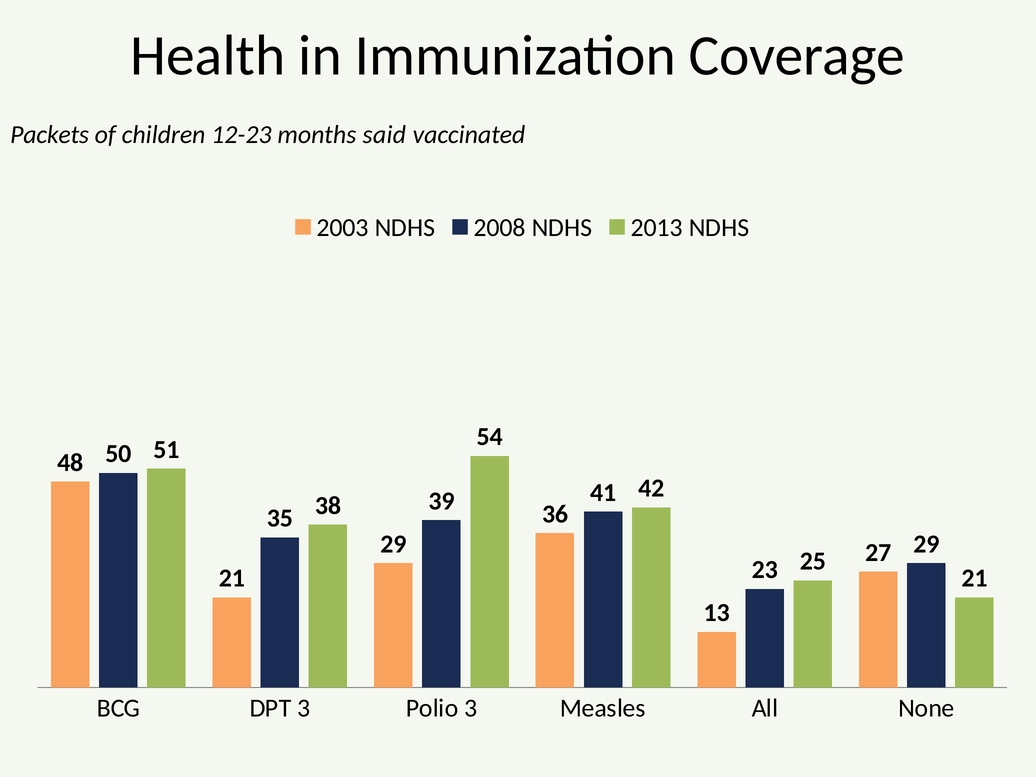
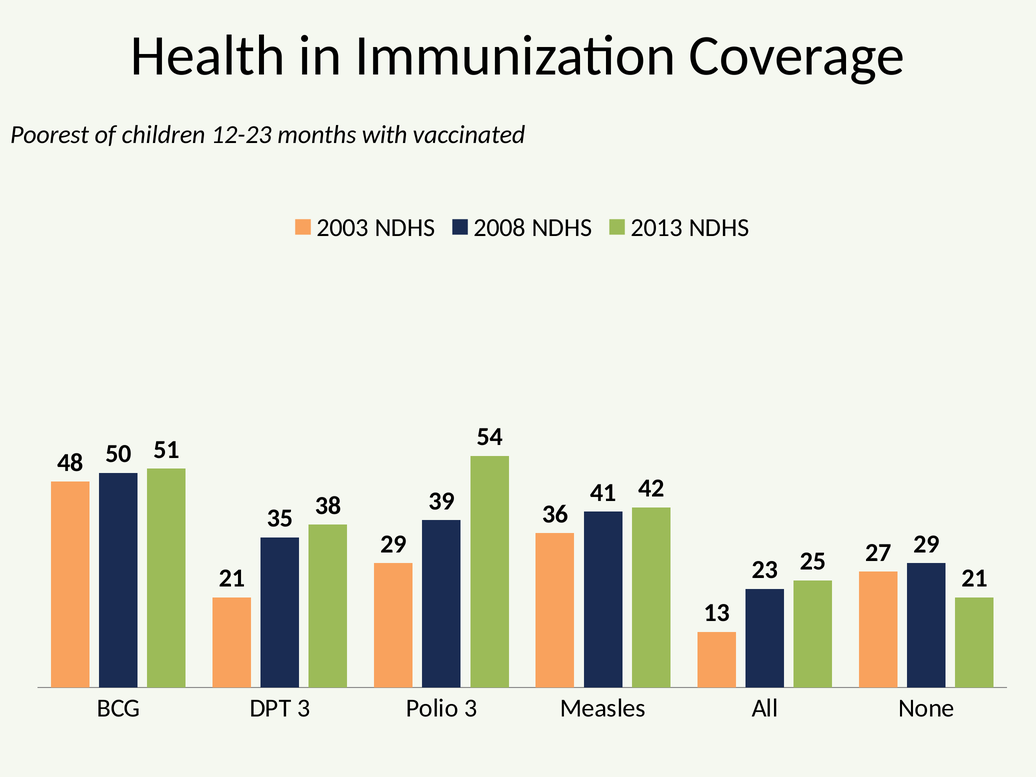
Packets: Packets -> Poorest
said: said -> with
